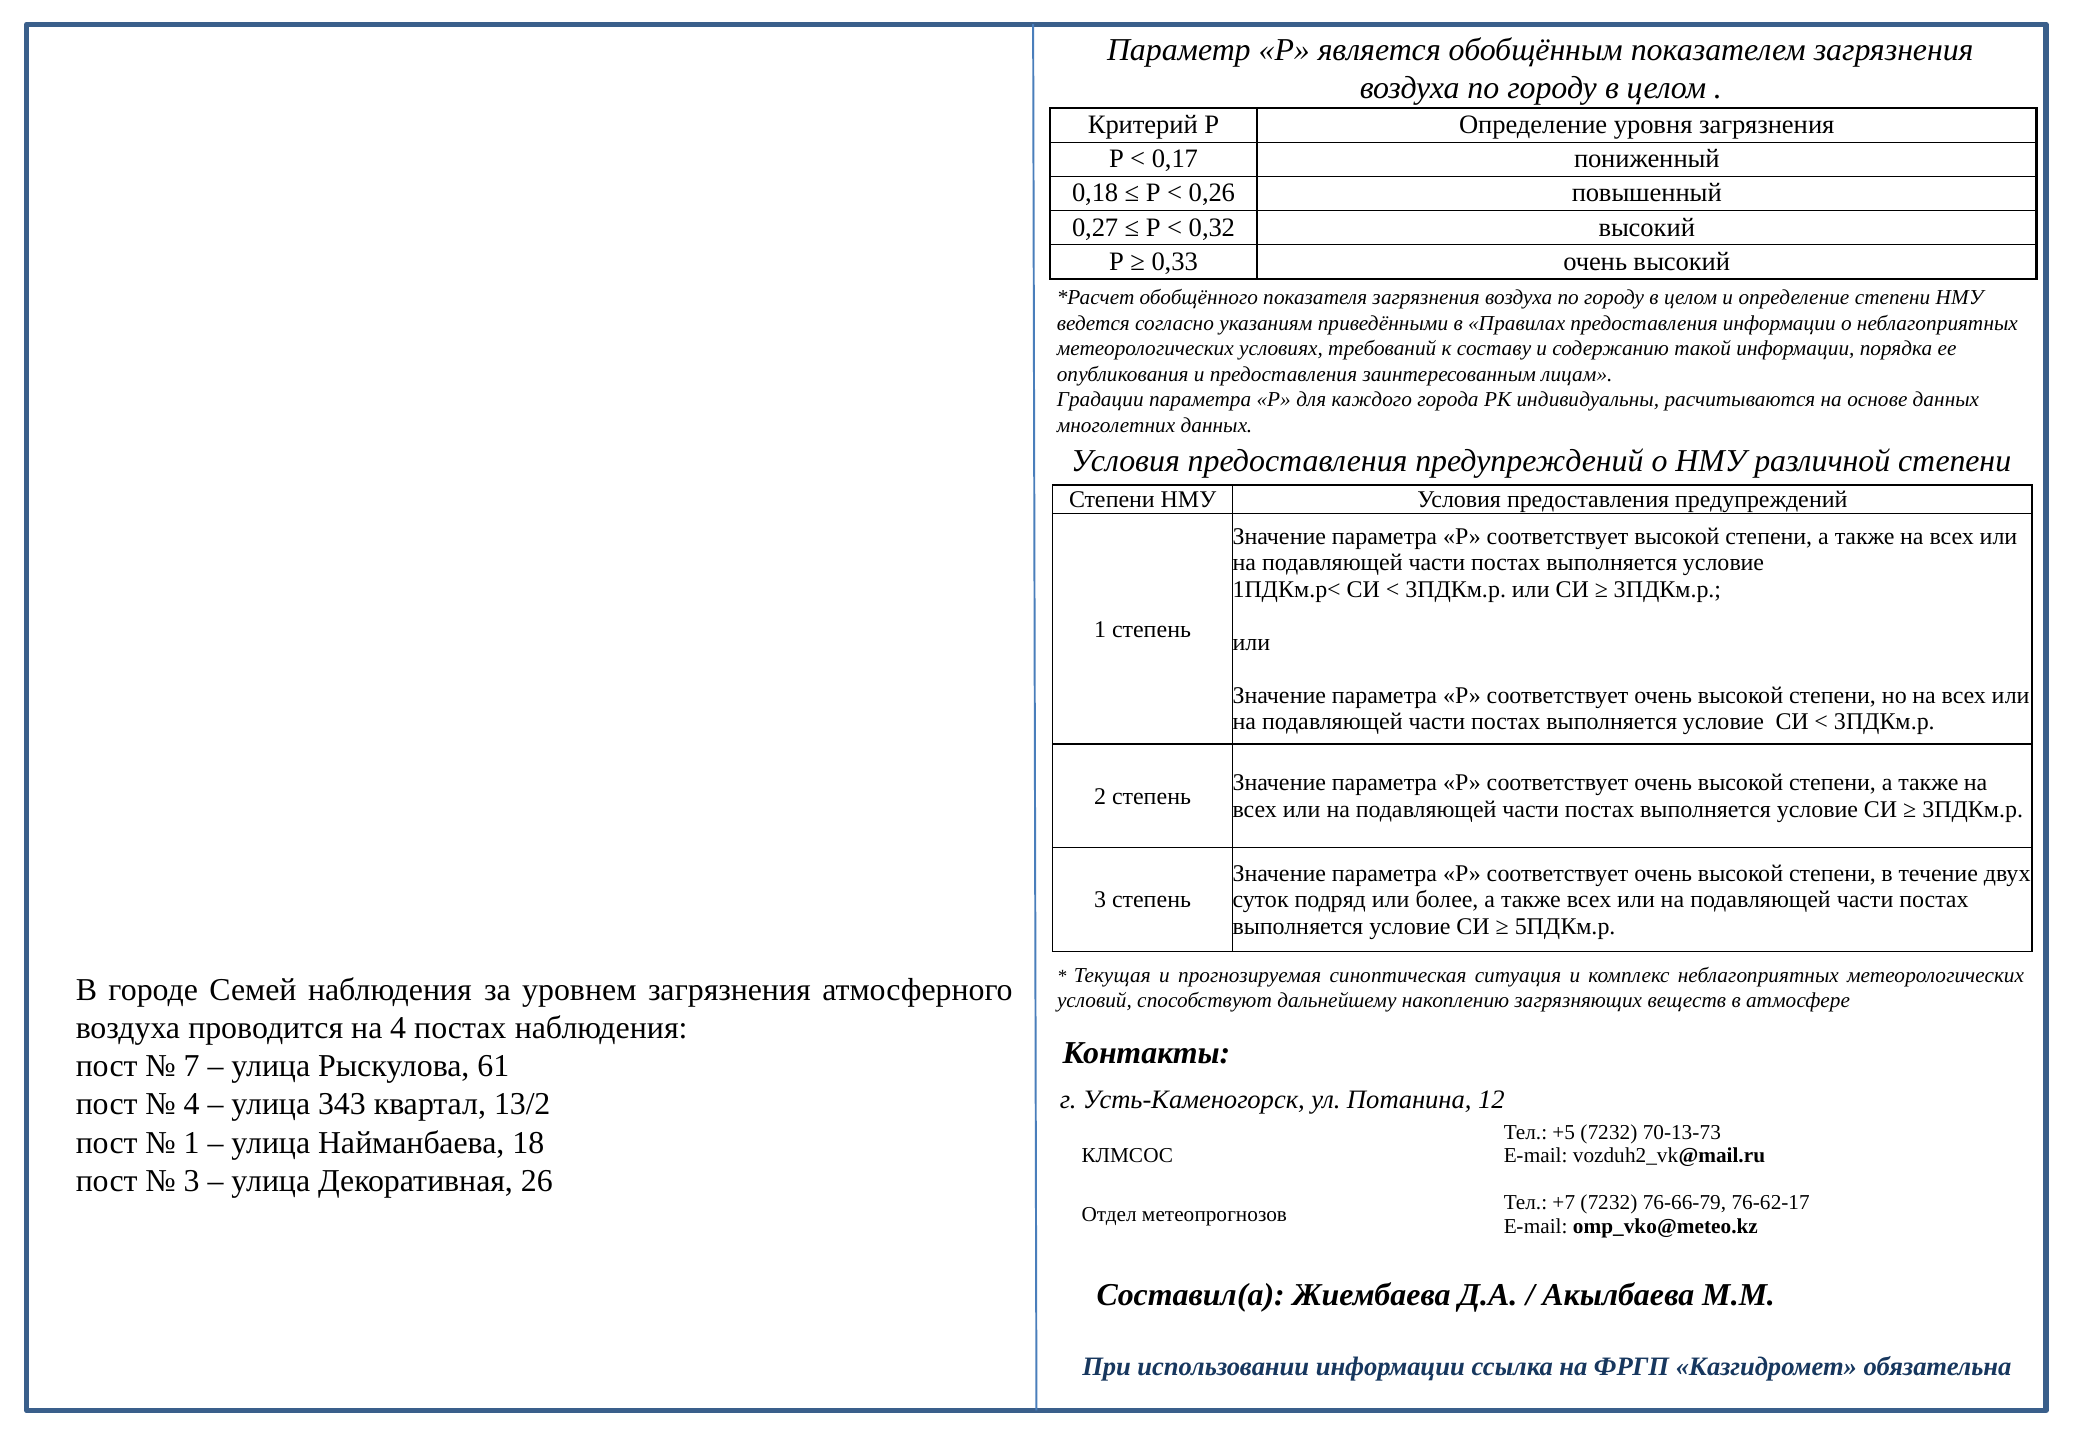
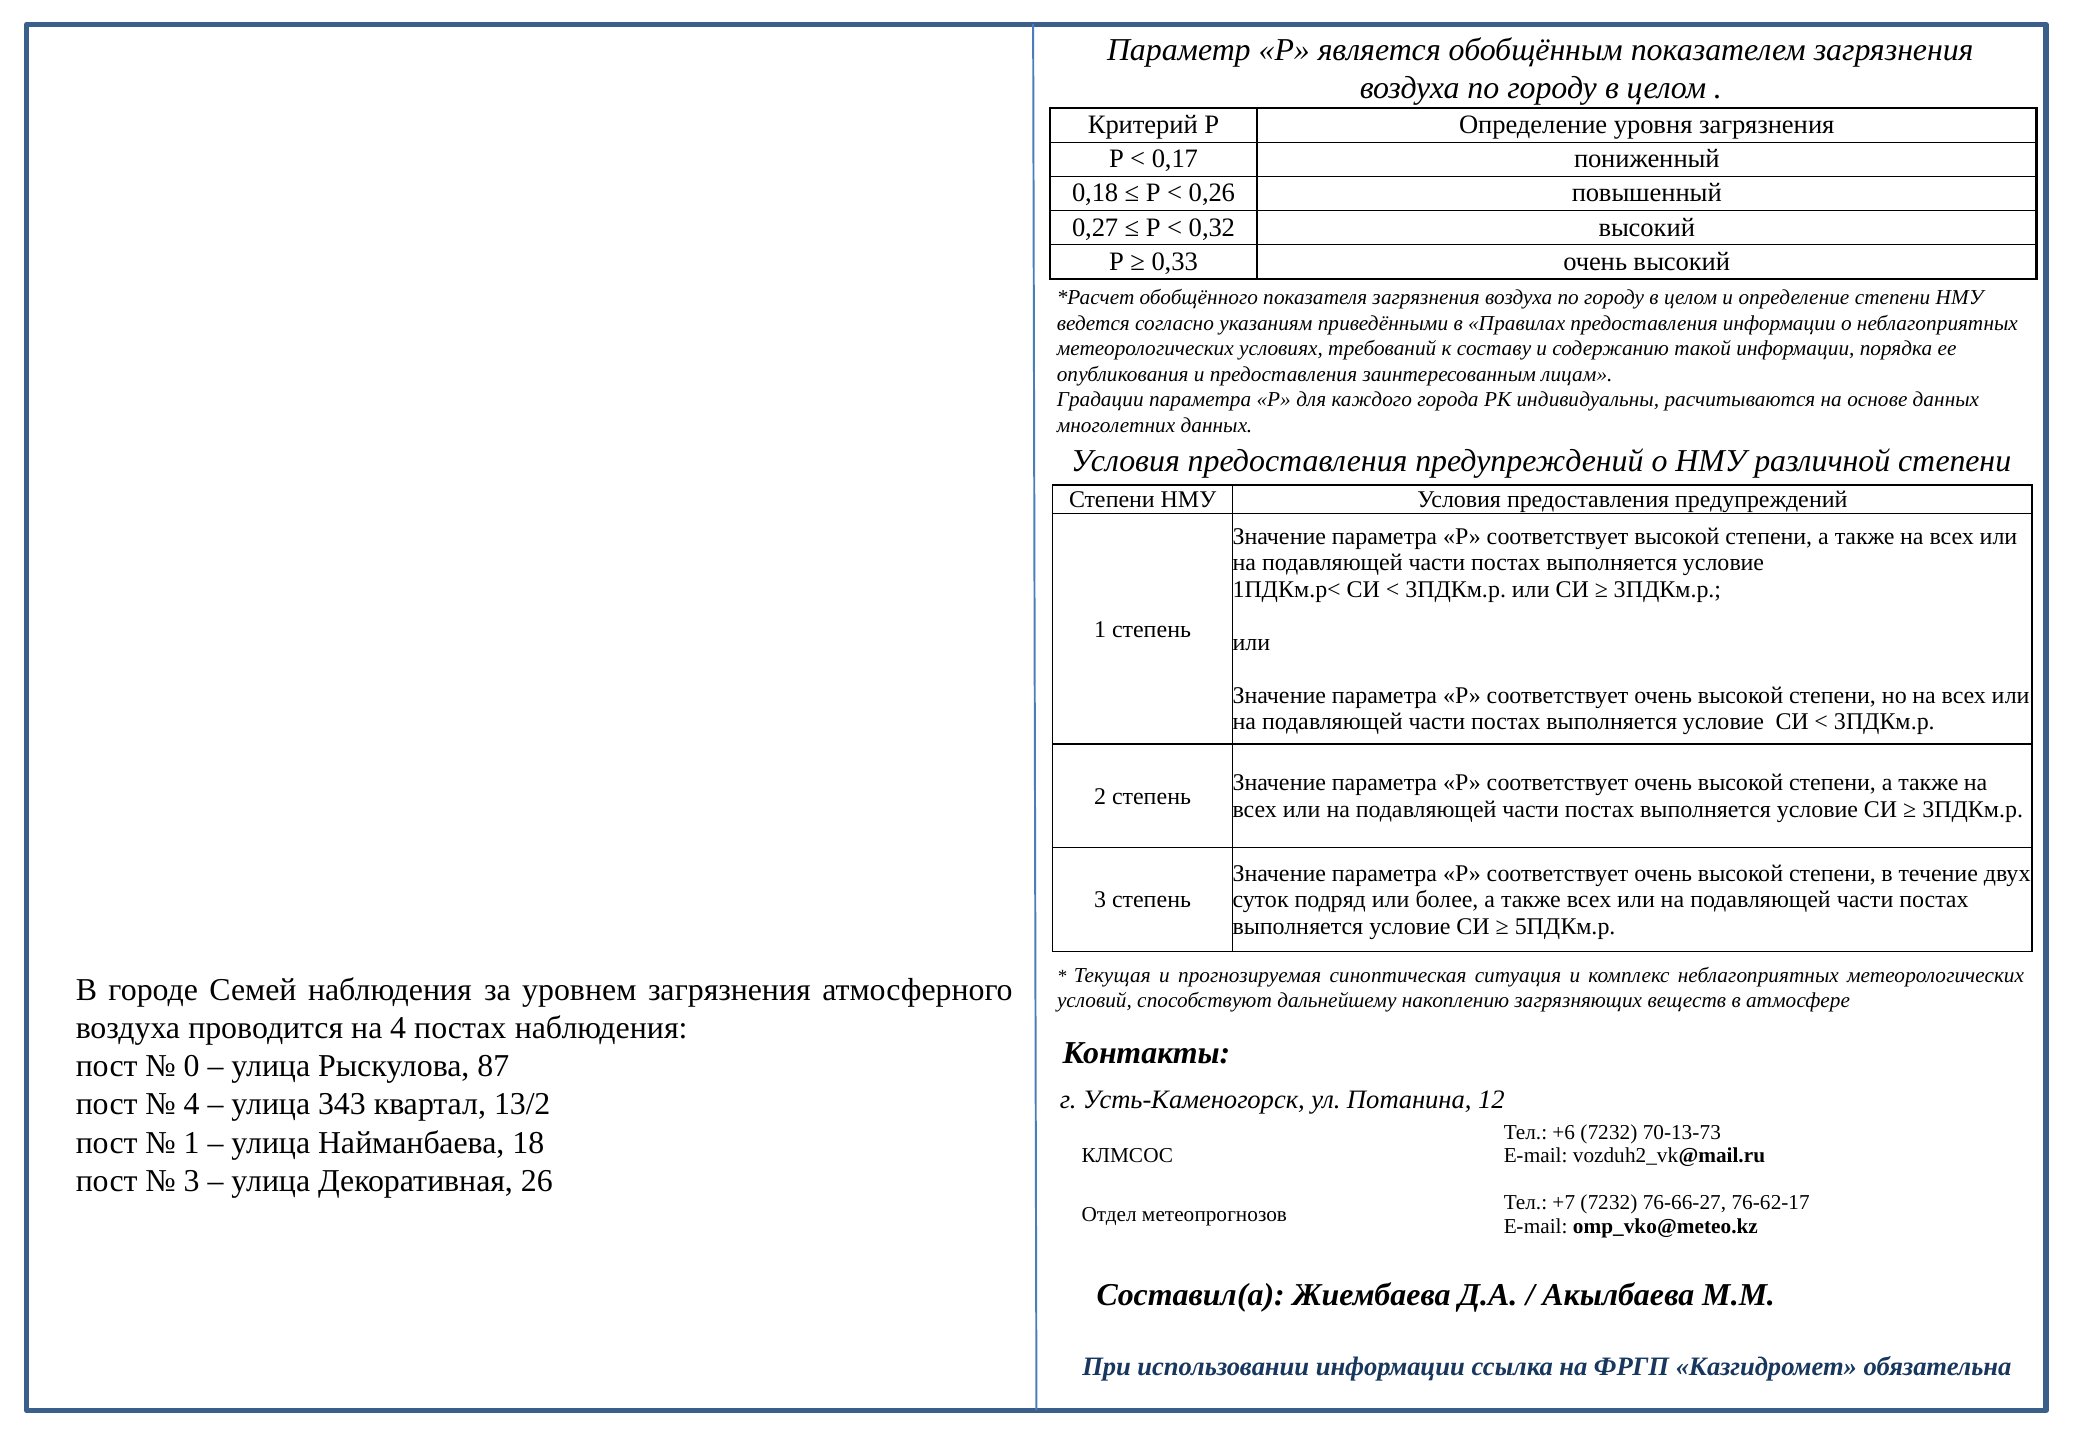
7: 7 -> 0
61: 61 -> 87
+5: +5 -> +6
76-66-79: 76-66-79 -> 76-66-27
